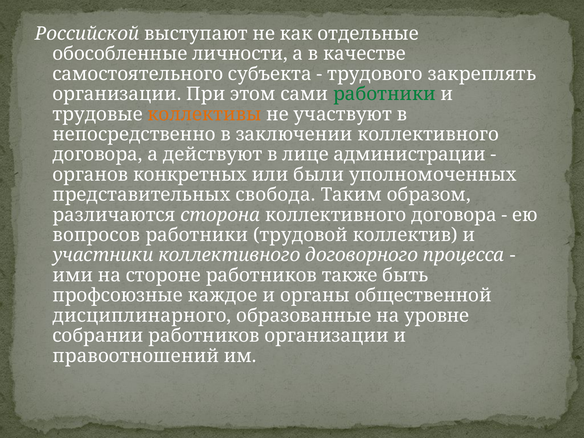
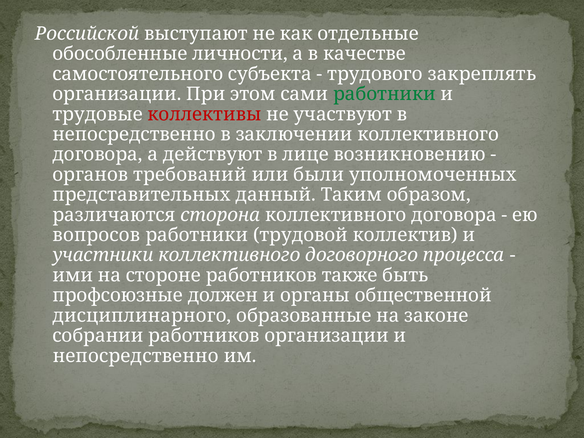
коллективы colour: orange -> red
администрации: администрации -> возникновению
конкретных: конкретных -> требований
свобода: свобода -> данный
каждое: каждое -> должен
уровне: уровне -> законе
правоотношений at (136, 356): правоотношений -> непосредственно
